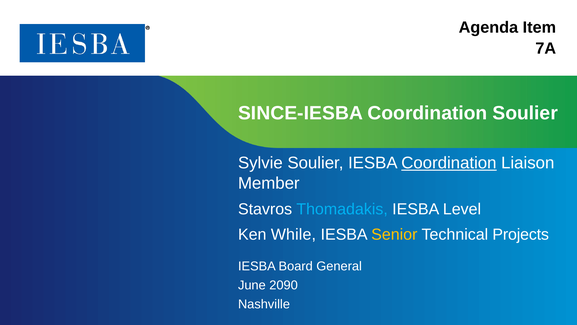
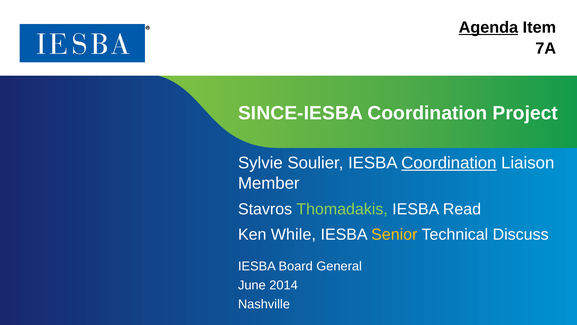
Agenda underline: none -> present
Coordination Soulier: Soulier -> Project
Thomadakis colour: light blue -> light green
Level: Level -> Read
Projects: Projects -> Discuss
2090: 2090 -> 2014
